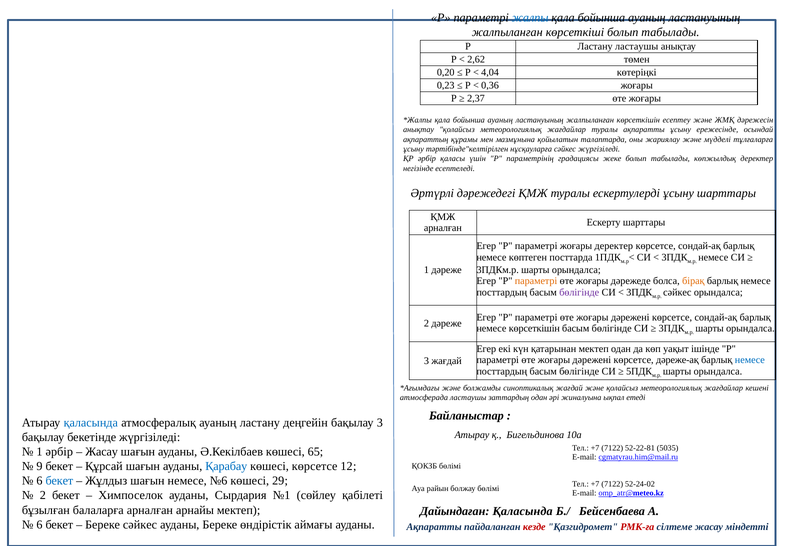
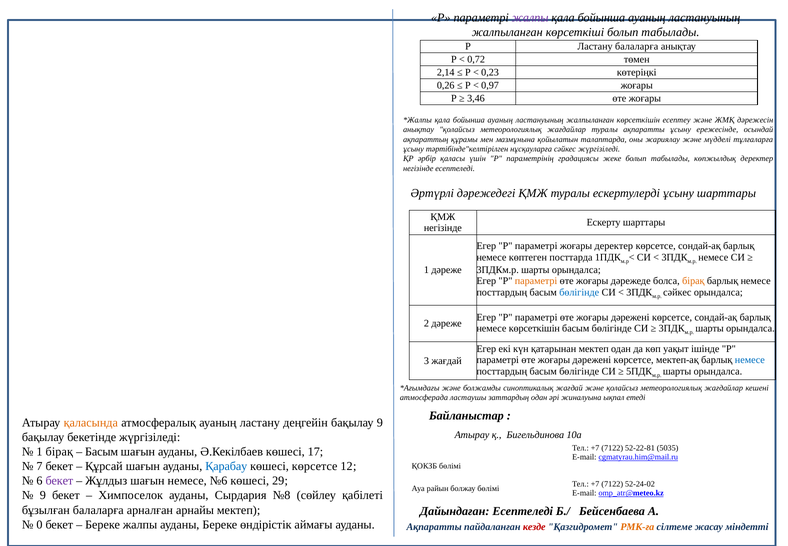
жалпы at (530, 18) colour: blue -> purple
Ластану ластаушы: ластаушы -> балаларға
2,62: 2,62 -> 0,72
0,20: 0,20 -> 2,14
4,04: 4,04 -> 0,23
0,23: 0,23 -> 0,26
0,36: 0,36 -> 0,97
2,37: 2,37 -> 3,46
арналған at (443, 228): арналған -> негізінде
бөлігінде at (579, 292) colour: purple -> blue
дәреже-ақ: дәреже-ақ -> мектеп-ақ
қаласында at (91, 422) colour: blue -> orange
бақылау 3: 3 -> 9
1 әрбір: әрбір -> бірақ
Жасау at (102, 451): Жасау -> Басым
65: 65 -> 17
9: 9 -> 7
бекет at (59, 481) colour: blue -> purple
2 at (43, 495): 2 -> 9
№1: №1 -> №8
Дайындаған Қаласында: Қаласында -> Есептеледі
6 at (39, 524): 6 -> 0
Береке сәйкес: сәйкес -> жалпы
РМК-ға colour: red -> orange
